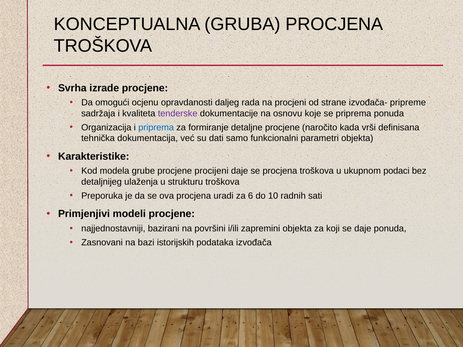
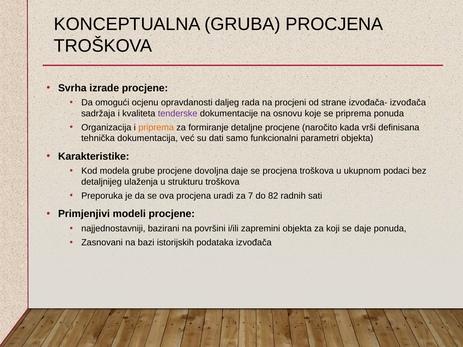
izvođača- pripreme: pripreme -> izvođača
priprema at (156, 128) colour: blue -> orange
procijeni: procijeni -> dovoljna
6: 6 -> 7
10: 10 -> 82
